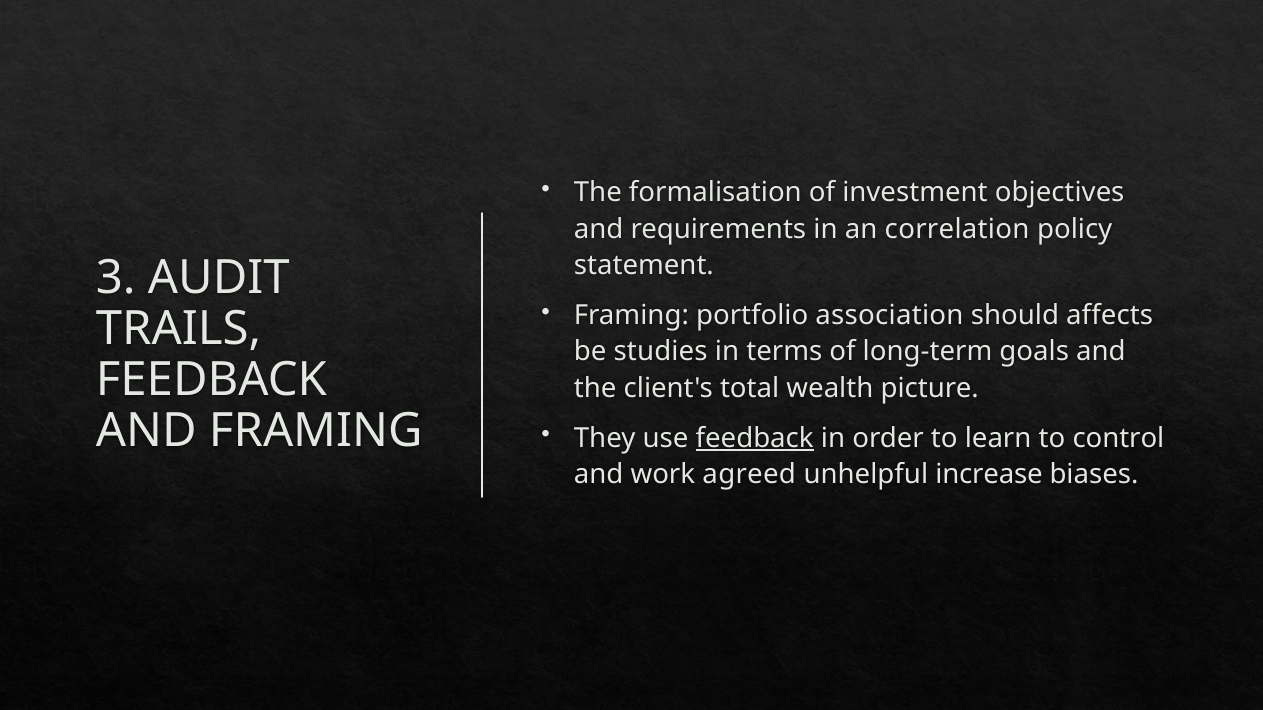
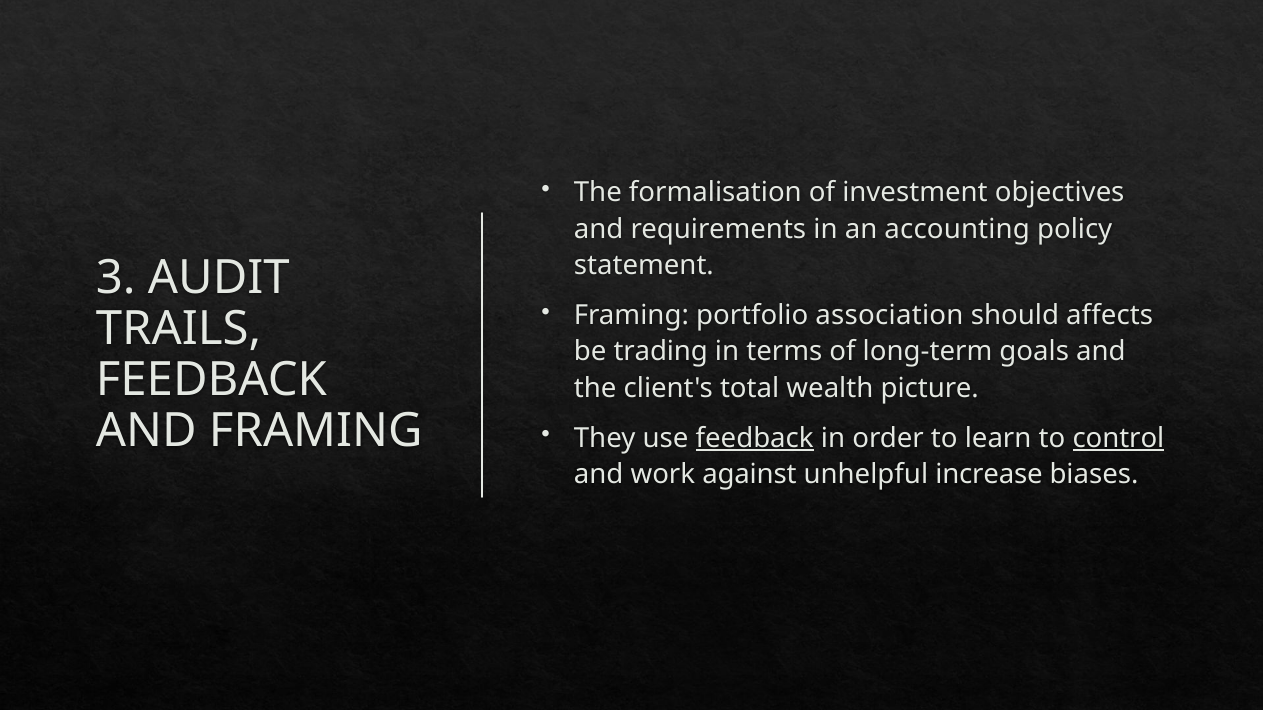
correlation: correlation -> accounting
studies: studies -> trading
control underline: none -> present
agreed: agreed -> against
